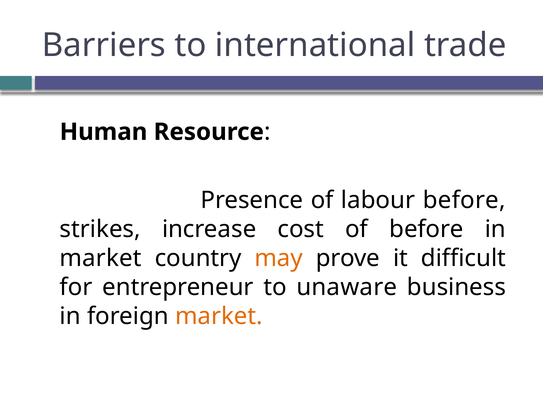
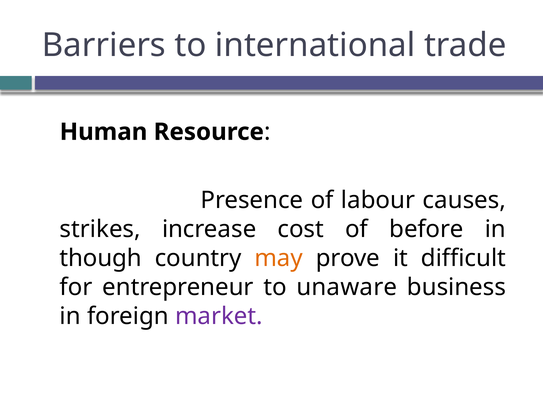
labour before: before -> causes
market at (101, 258): market -> though
market at (219, 316) colour: orange -> purple
